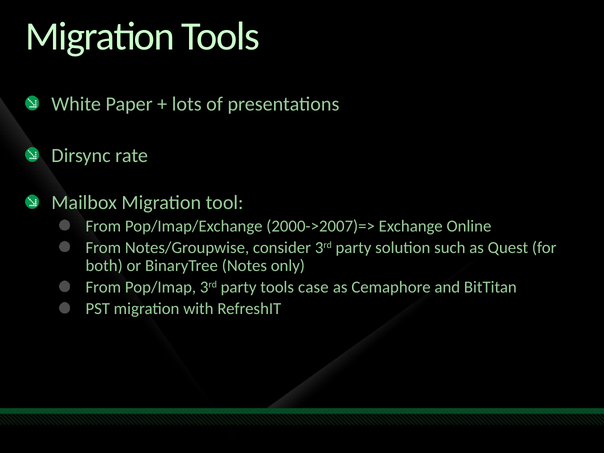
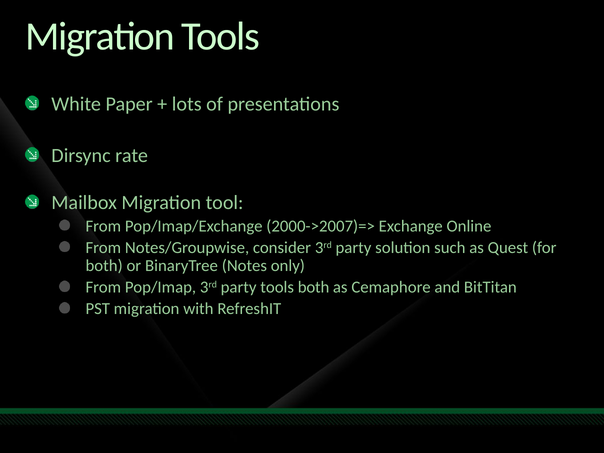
tools case: case -> both
